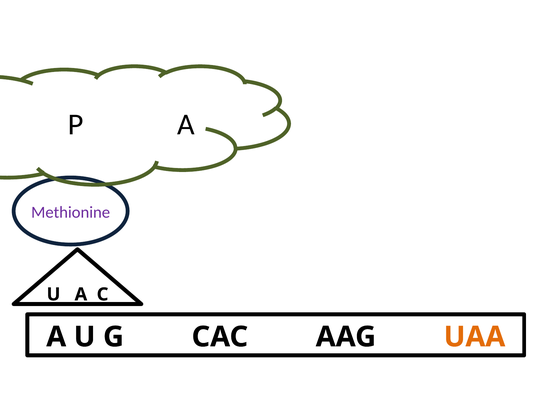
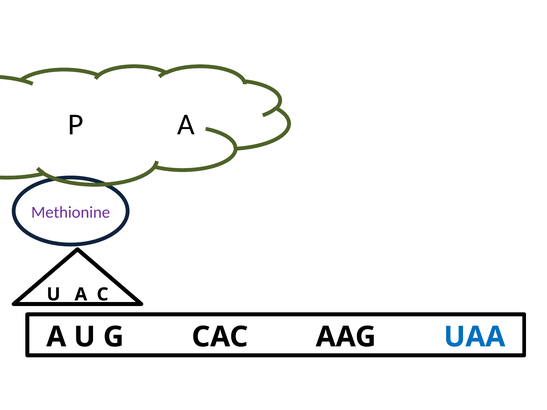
UAA colour: orange -> blue
